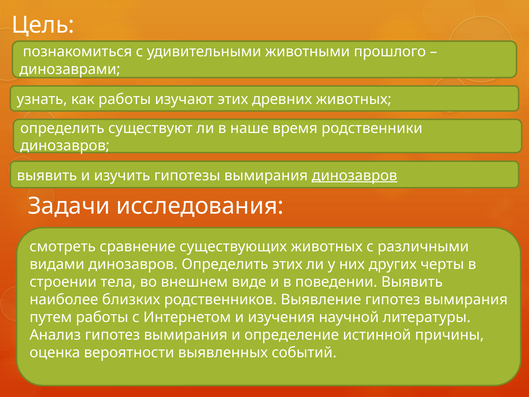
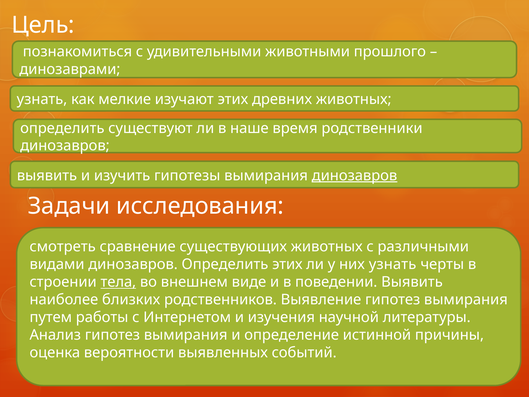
как работы: работы -> мелкие
них других: других -> узнать
тела underline: none -> present
